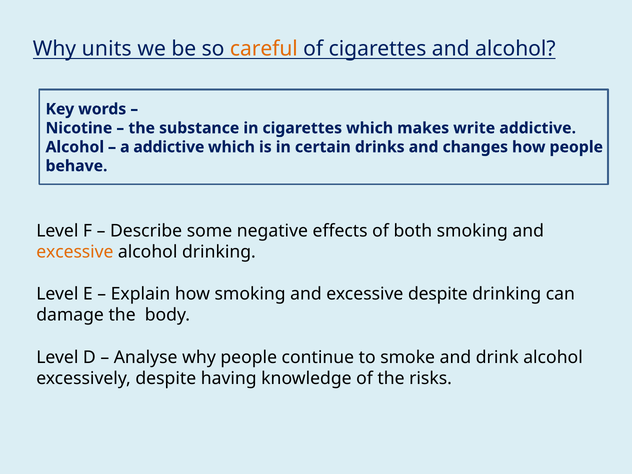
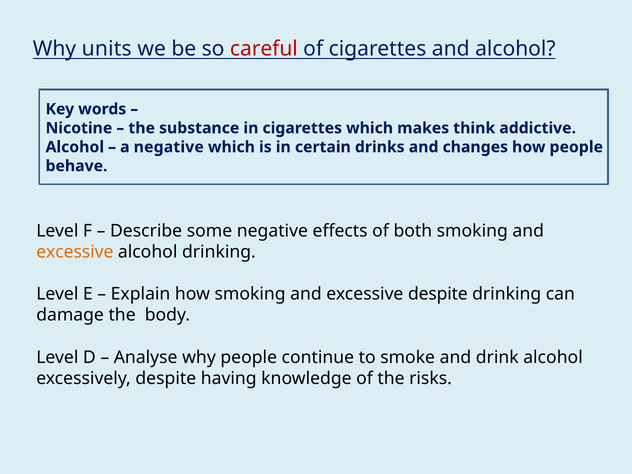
careful colour: orange -> red
write: write -> think
a addictive: addictive -> negative
